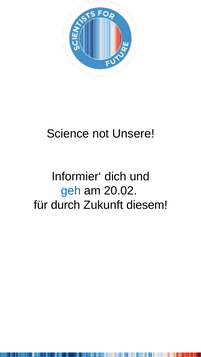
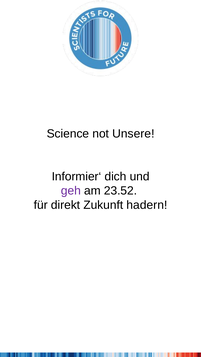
geh colour: blue -> purple
20.02: 20.02 -> 23.52
durch: durch -> direkt
diesem: diesem -> hadern
